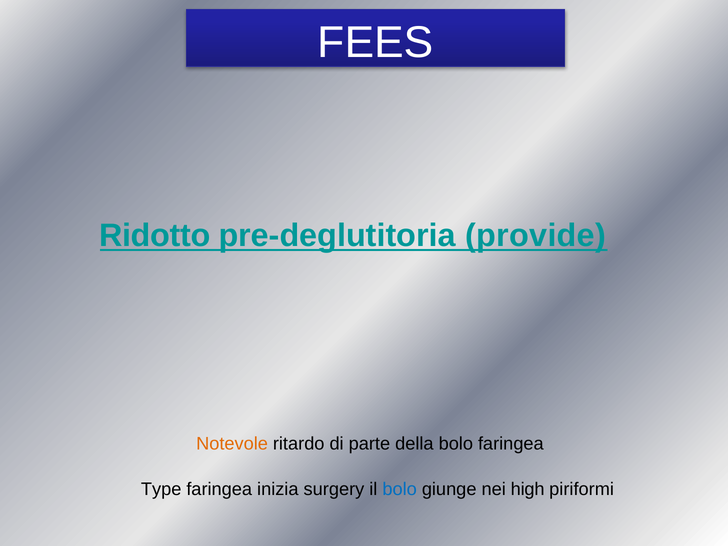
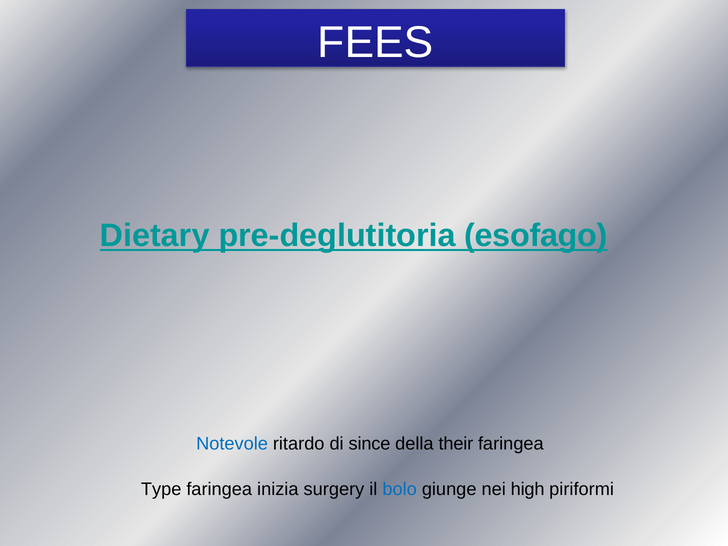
Ridotto: Ridotto -> Dietary
provide: provide -> esofago
Notevole colour: orange -> blue
parte: parte -> since
della bolo: bolo -> their
